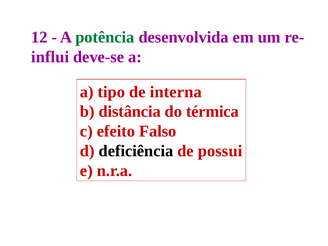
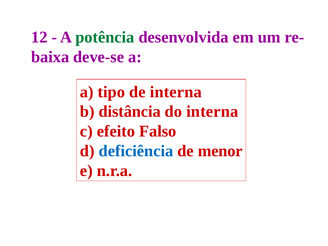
influi: influi -> baixa
do térmica: térmica -> interna
deficiência colour: black -> blue
possui: possui -> menor
